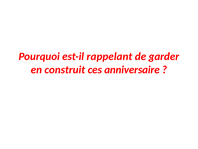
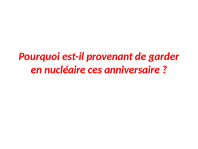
rappelant: rappelant -> provenant
construit: construit -> nucléaire
